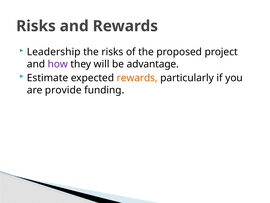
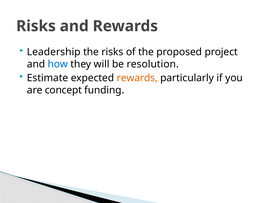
how colour: purple -> blue
advantage: advantage -> resolution
provide: provide -> concept
